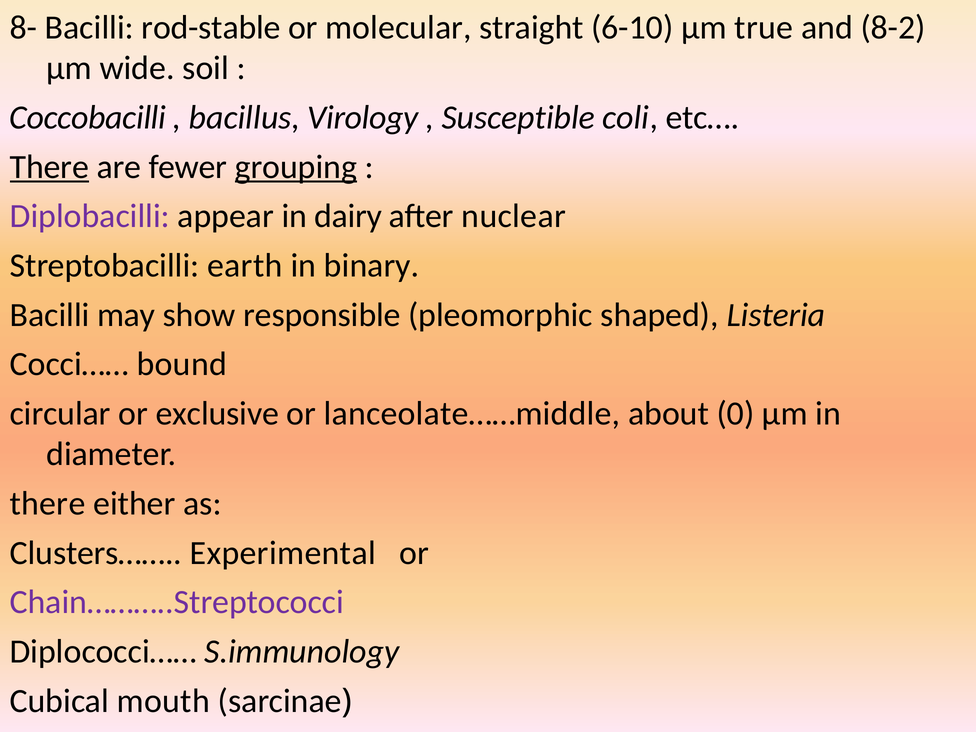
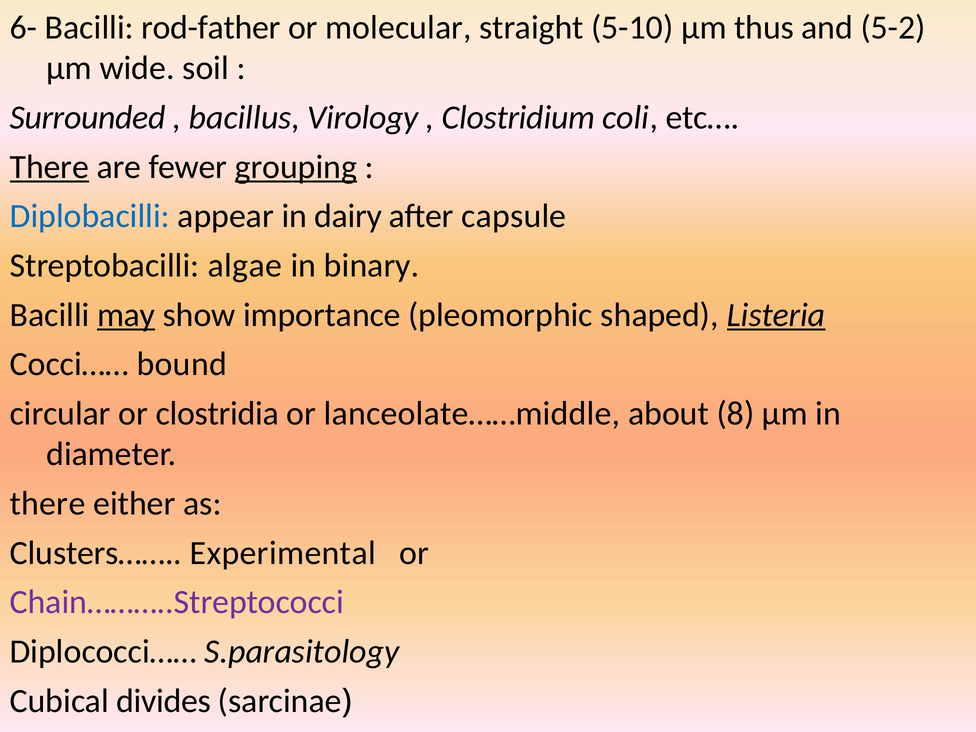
8-: 8- -> 6-
rod-stable: rod-stable -> rod-father
6-10: 6-10 -> 5-10
true: true -> thus
8-2: 8-2 -> 5-2
Coccobacilli: Coccobacilli -> Surrounded
Susceptible: Susceptible -> Clostridium
Diplobacilli colour: purple -> blue
nuclear: nuclear -> capsule
earth: earth -> algae
may underline: none -> present
responsible: responsible -> importance
Listeria underline: none -> present
exclusive: exclusive -> clostridia
0: 0 -> 8
S.immunology: S.immunology -> S.parasitology
mouth: mouth -> divides
